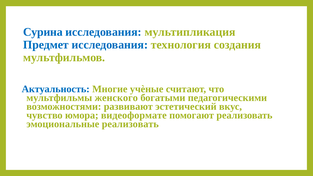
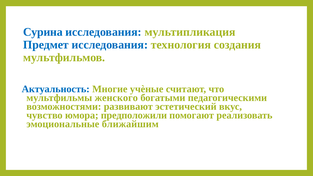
видеоформате: видеоформате -> предположили
эмоциональные реализовать: реализовать -> ближайшим
